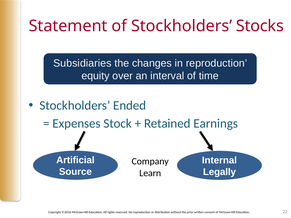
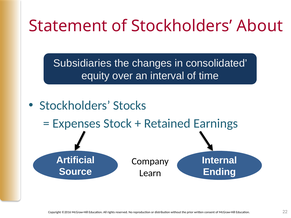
Stocks: Stocks -> About
in reproduction: reproduction -> consolidated
Ended: Ended -> Stocks
Legally: Legally -> Ending
